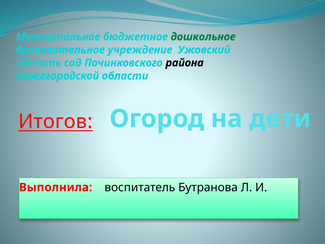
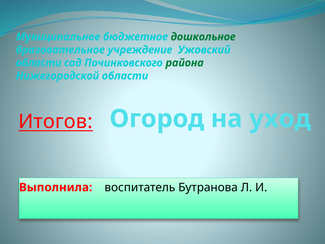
сделать at (39, 63): сделать -> области
района colour: black -> green
дети: дети -> уход
